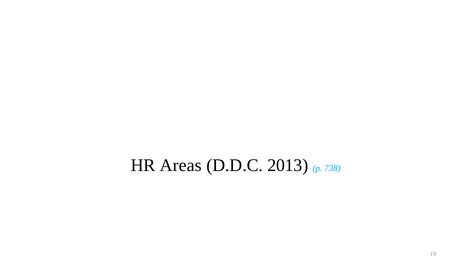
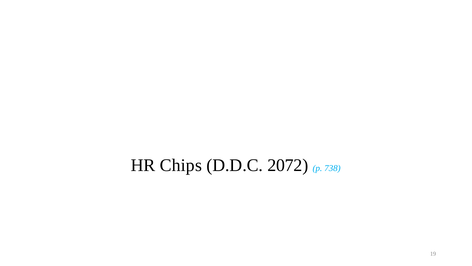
Areas: Areas -> Chips
2013: 2013 -> 2072
